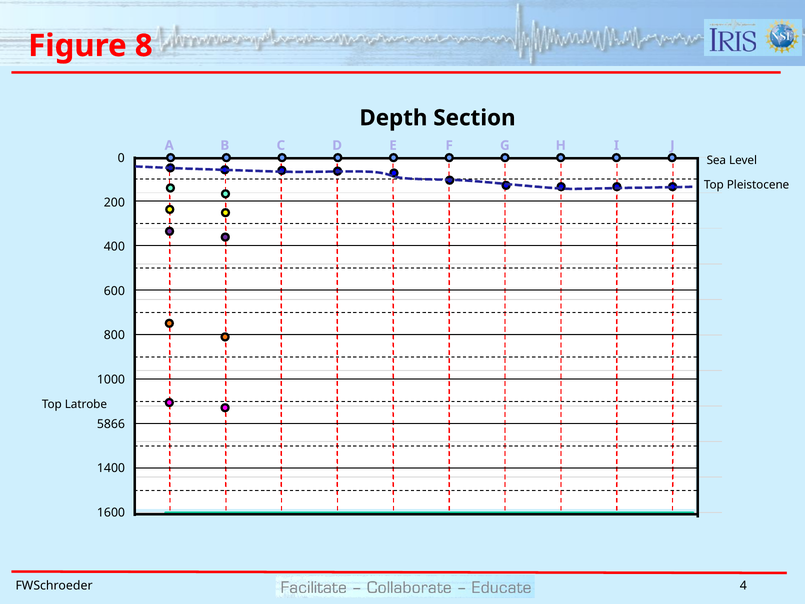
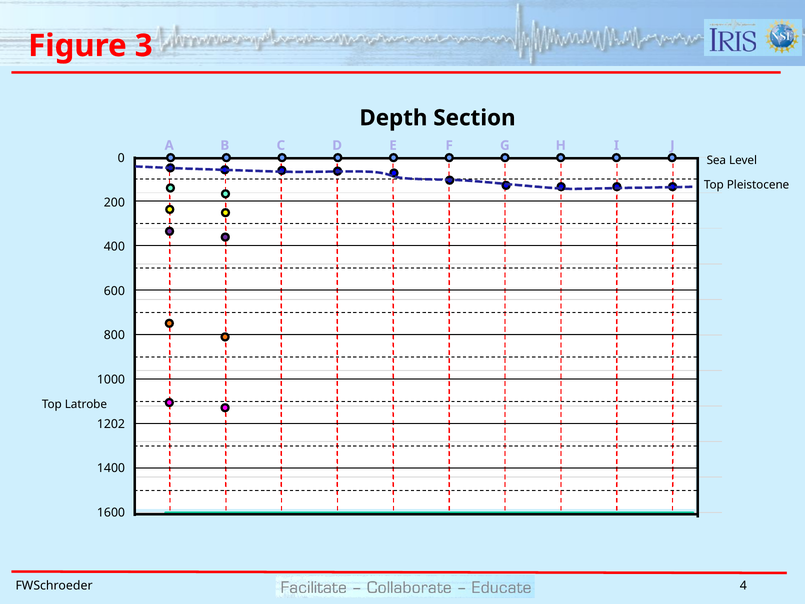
8: 8 -> 3
5866: 5866 -> 1202
